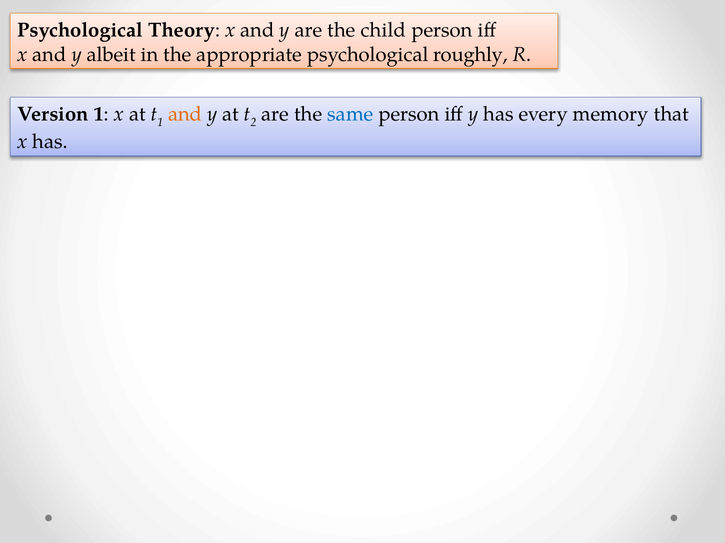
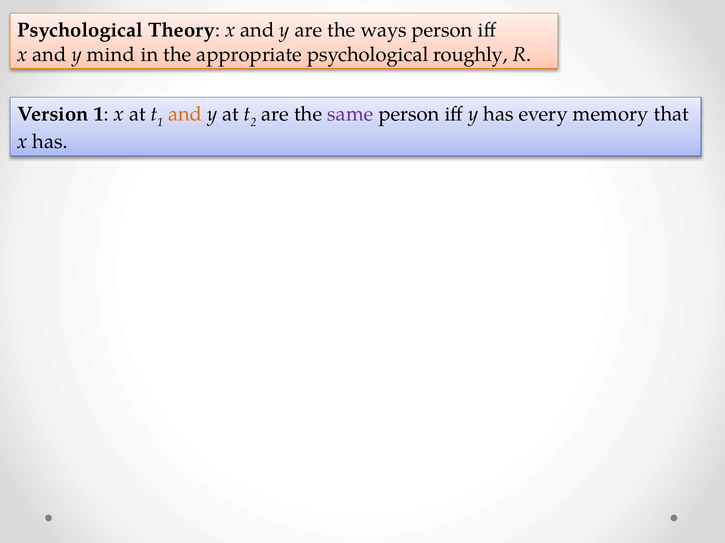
child: child -> ways
albeit: albeit -> mind
same colour: blue -> purple
